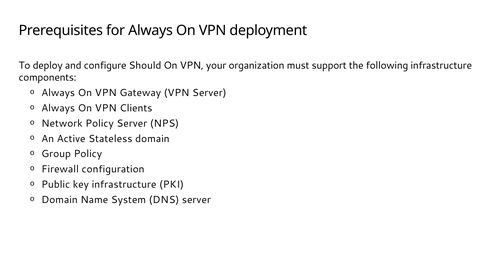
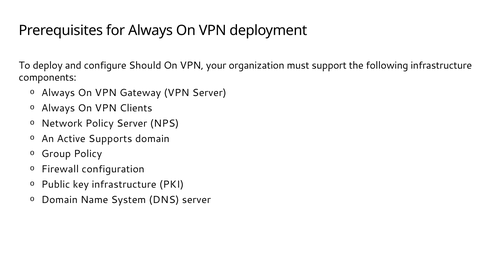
Stateless: Stateless -> Supports
